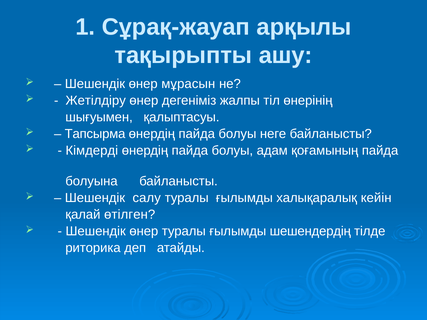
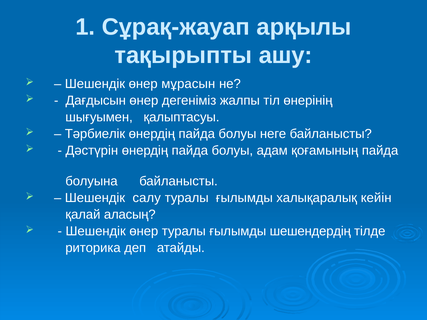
Жетілдіру: Жетілдіру -> Дағдысын
Тапсырма: Тапсырма -> Тәрбиелік
Кімдерді: Кімдерді -> Дәстүрін
өтілген: өтілген -> аласың
